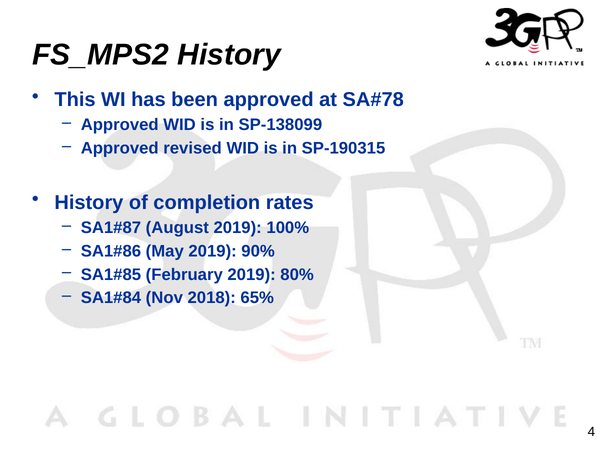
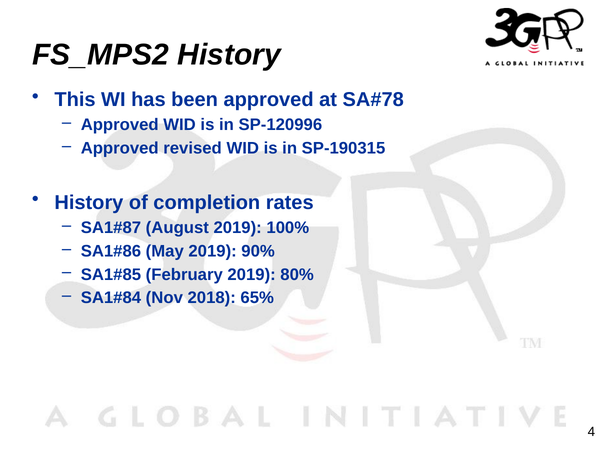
SP-138099: SP-138099 -> SP-120996
